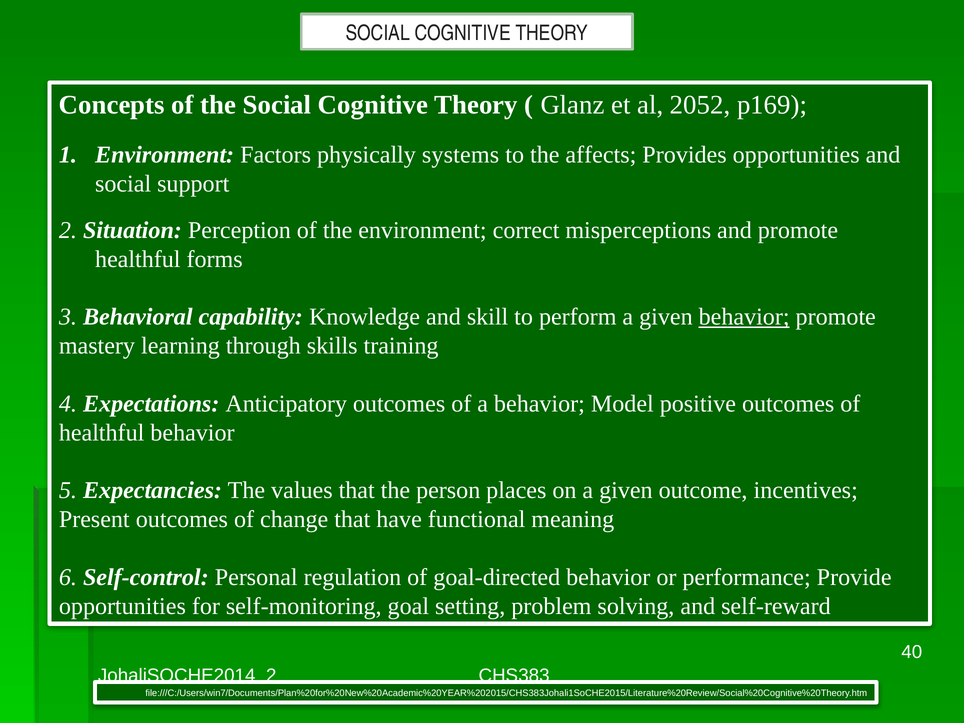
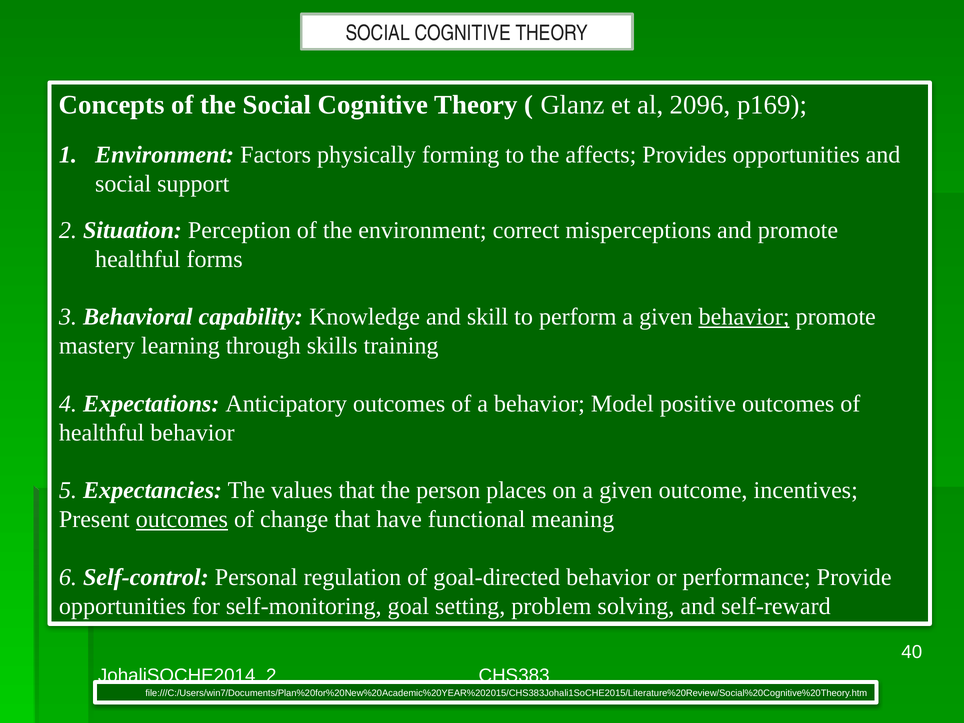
2052: 2052 -> 2096
systems: systems -> forming
outcomes at (182, 519) underline: none -> present
